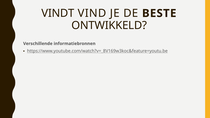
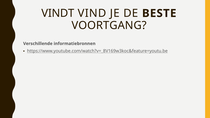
ONTWIKKELD: ONTWIKKELD -> VOORTGANG
